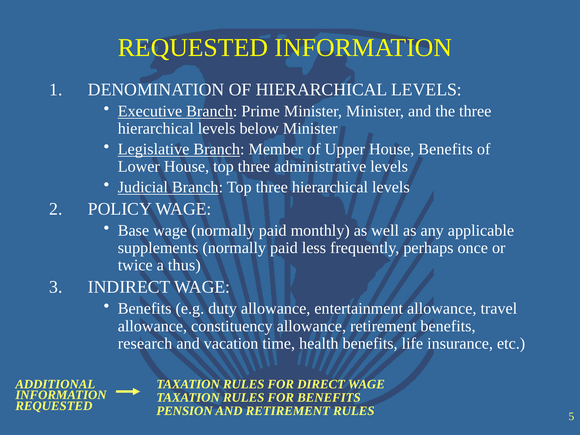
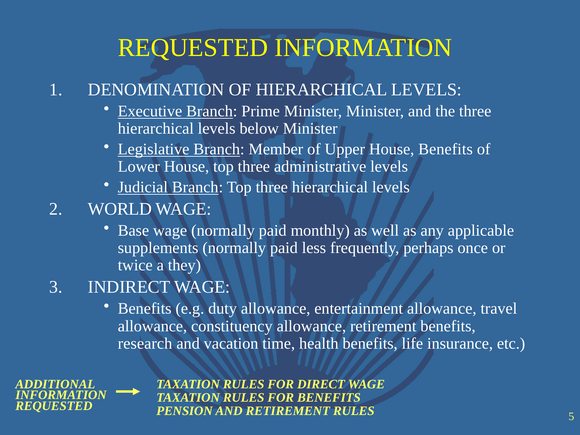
POLICY: POLICY -> WORLD
thus: thus -> they
